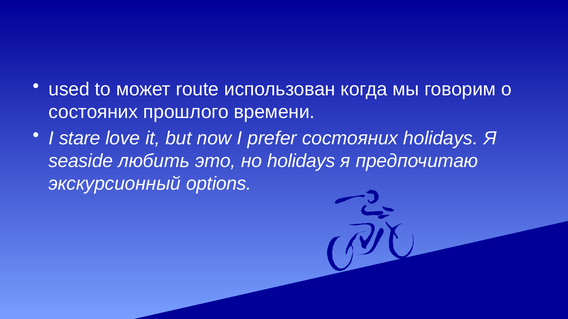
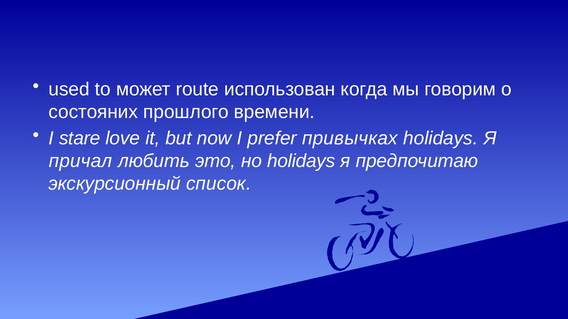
prefer состояних: состояних -> привычках
seaside: seaside -> причал
options: options -> список
